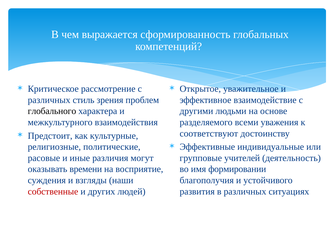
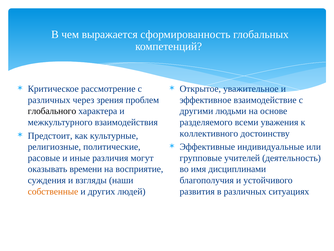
стиль: стиль -> через
соответствуют: соответствуют -> коллективного
формировании: формировании -> дисциплинами
собственные colour: red -> orange
